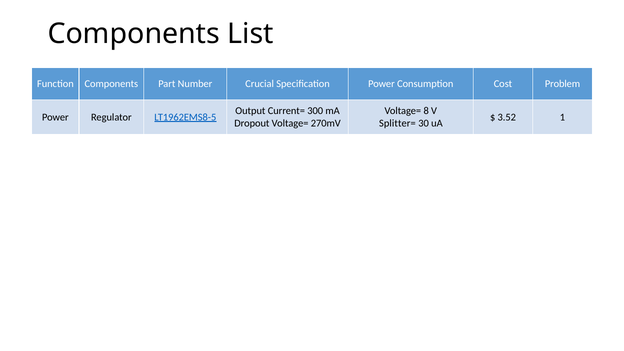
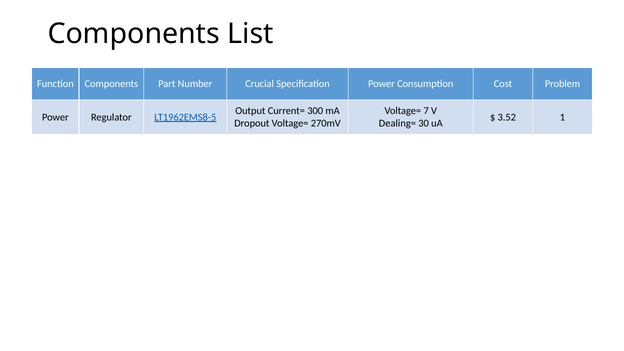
8: 8 -> 7
Splitter=: Splitter= -> Dealing=
